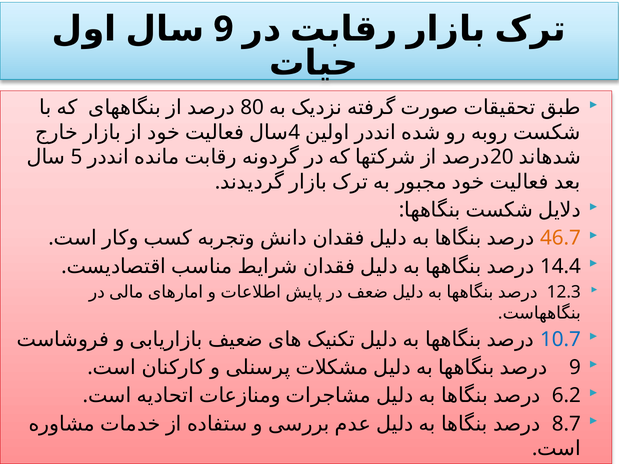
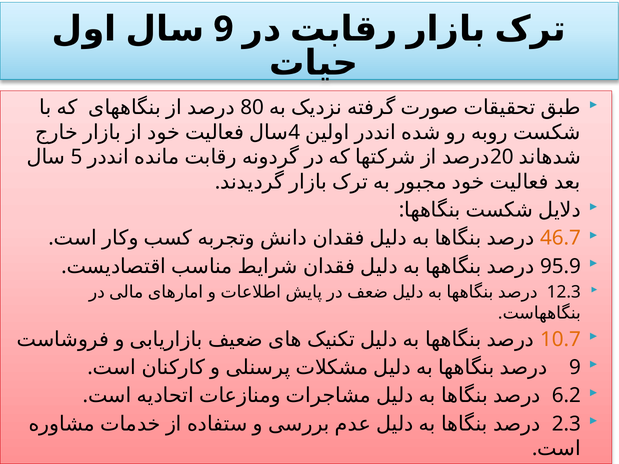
14.4: 14.4 -> 95.9
10.7 colour: blue -> orange
8.7: 8.7 -> 2.3
